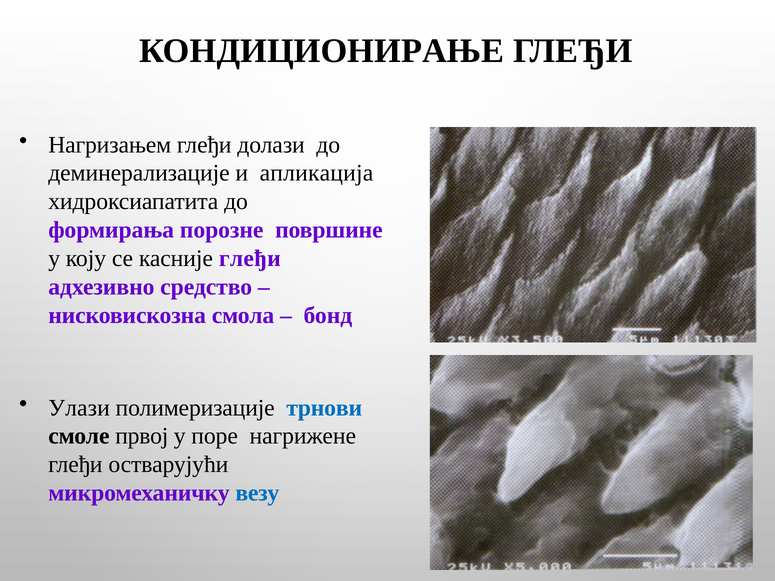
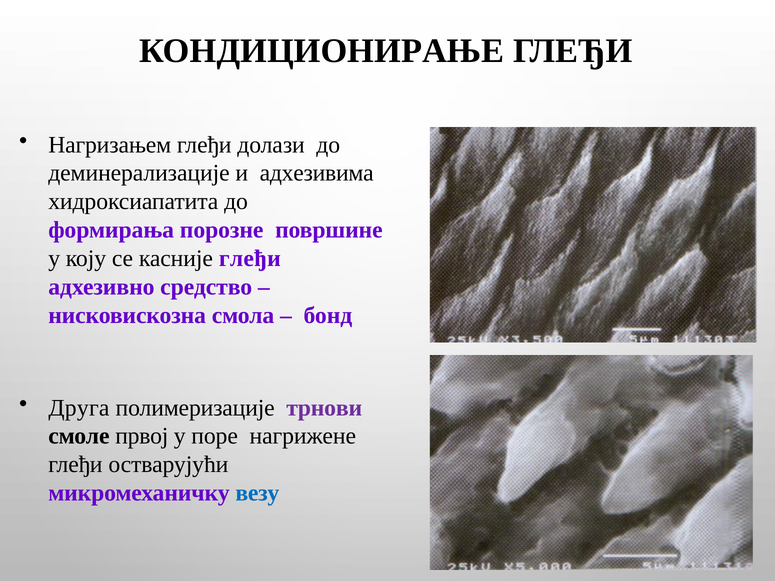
апликација: апликација -> адхезивима
Улази: Улази -> Друга
трнови colour: blue -> purple
